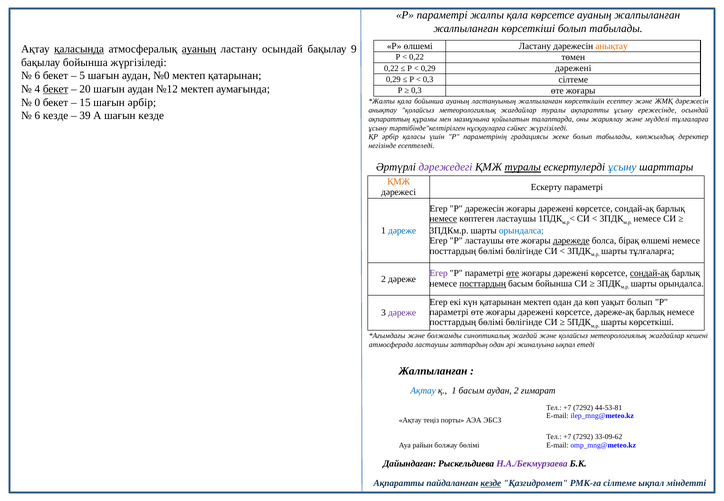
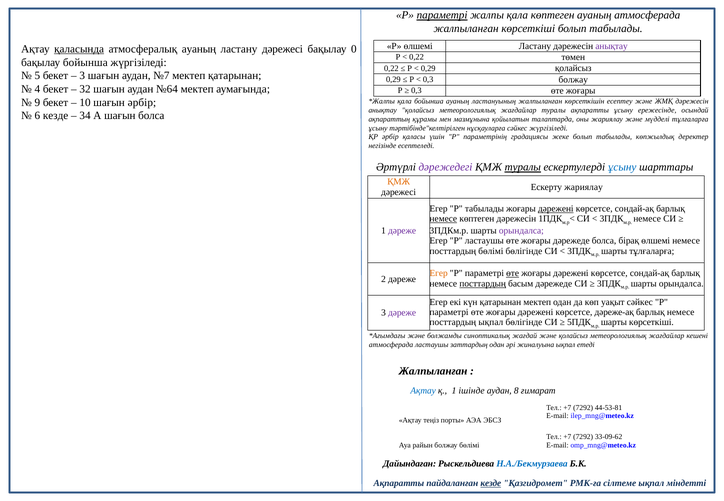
параметрі at (442, 15) underline: none -> present
қала көрсетсе: көрсетсе -> көптеген
ауаның жалпыланған: жалпыланған -> атмосферада
анықтау at (612, 46) colour: orange -> purple
ауаның at (199, 49) underline: present -> none
ластану осындай: осындай -> дәрежесі
9: 9 -> 0
0,29 дәрежені: дәрежені -> қолайсыз
6 at (37, 76): 6 -> 5
5 at (82, 76): 5 -> 3
№0: №0 -> №7
0,3 сілтеме: сілтеме -> болжау
бекет at (56, 89) underline: present -> none
20: 20 -> 32
№12: №12 -> №64
0: 0 -> 9
15: 15 -> 10
39: 39 -> 34
шағын кезде: кезде -> болса
Ескерту параметрі: параметрі -> жариялау
Р дәрежесін: дәрежесін -> табылады
дәрежені at (556, 209) underline: none -> present
көптеген ластаушы: ластаушы -> дәрежесін
дәреже at (402, 231) colour: blue -> purple
орындалса at (521, 231) colour: blue -> purple
дәрежеде at (571, 241) underline: present -> none
Егер at (439, 273) colour: purple -> orange
сондай-ақ at (650, 273) underline: present -> none
басым бойынша: бойынша -> дәрежеде
уақыт болып: болып -> сәйкес
бөлімі at (491, 323): бөлімі -> ықпал
1 басым: басым -> ішінде
аудан 2: 2 -> 8
Н.А./Бекмурзаева colour: purple -> blue
